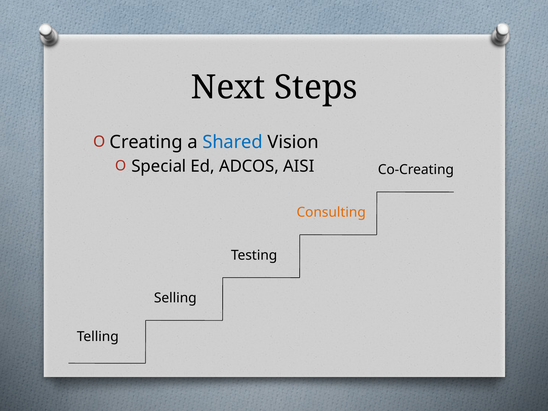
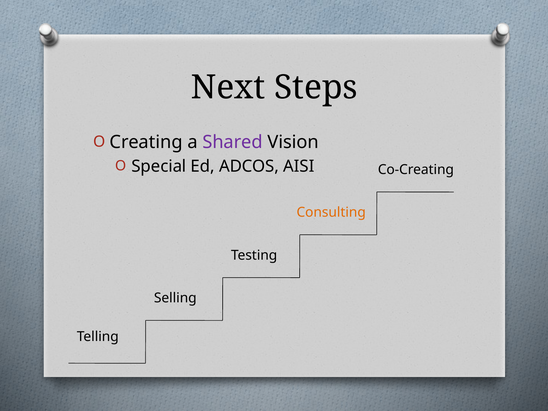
Shared colour: blue -> purple
